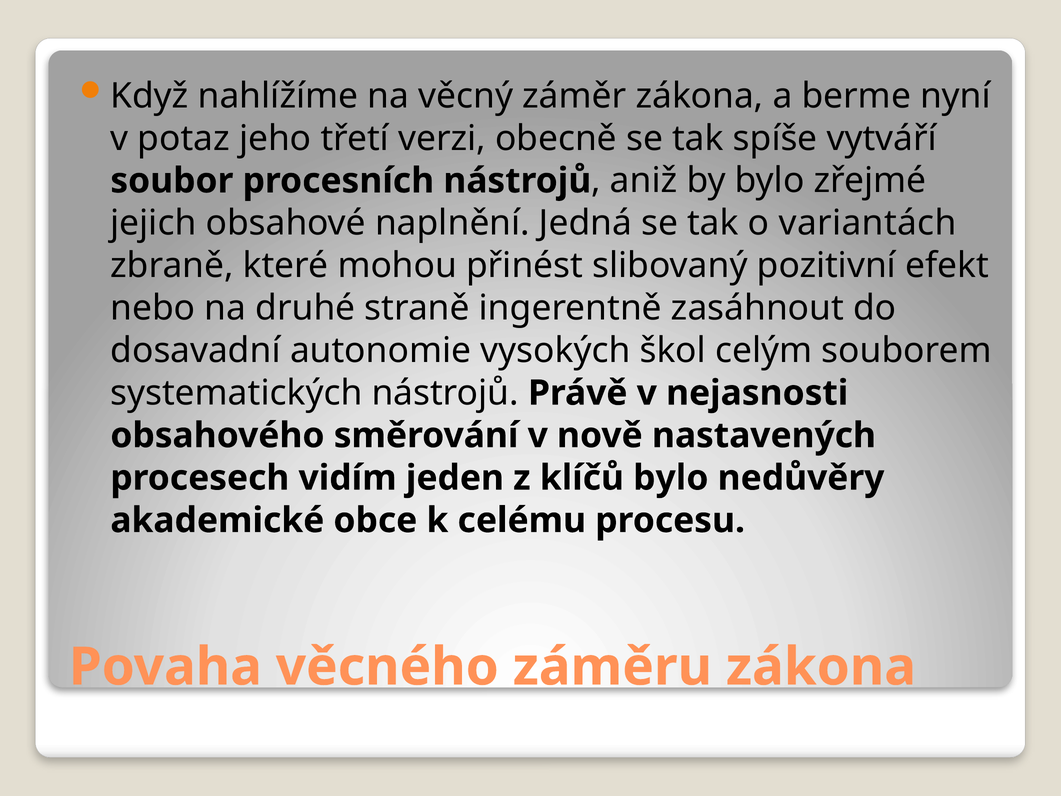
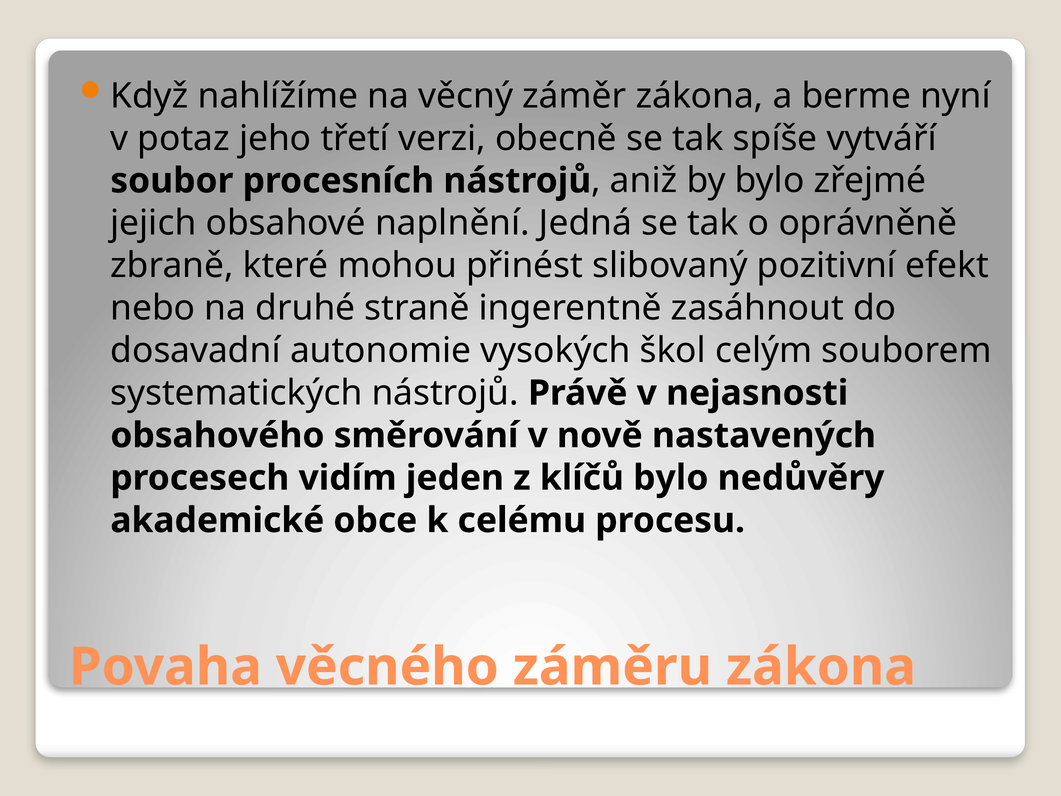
variantách: variantách -> oprávněně
